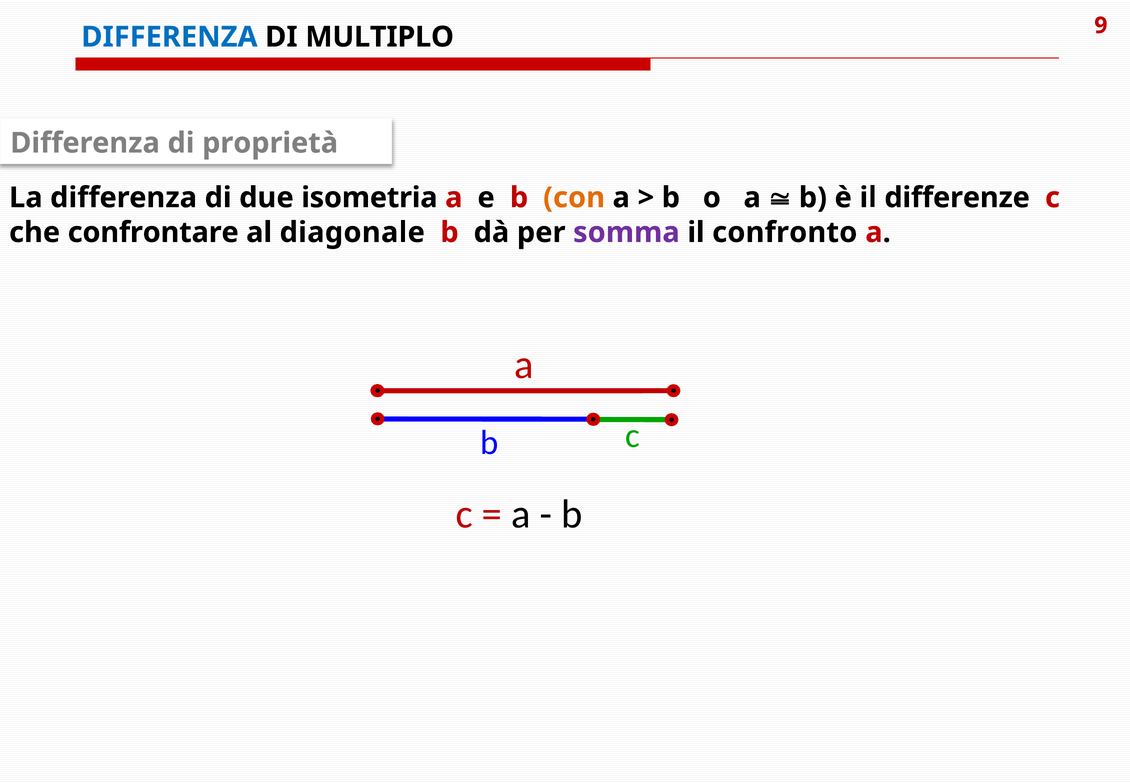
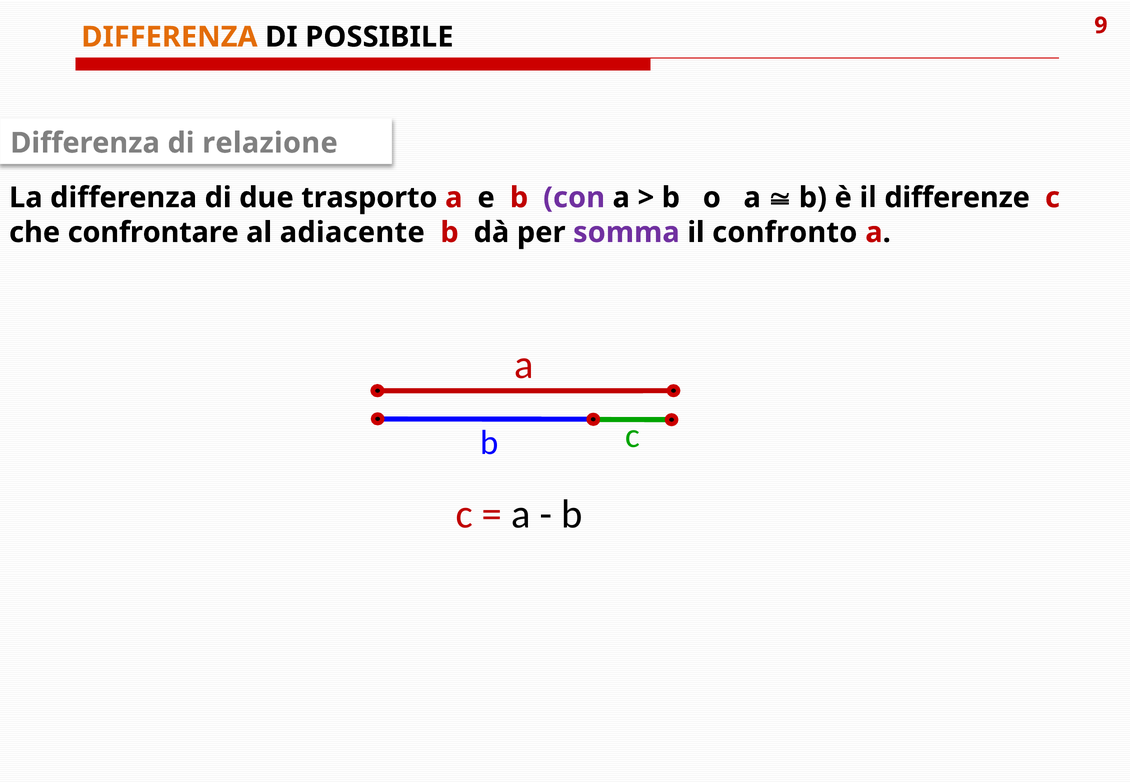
DIFFERENZA at (169, 37) colour: blue -> orange
MULTIPLO: MULTIPLO -> POSSIBILE
proprietà: proprietà -> relazione
isometria: isometria -> trasporto
con colour: orange -> purple
diagonale: diagonale -> adiacente
